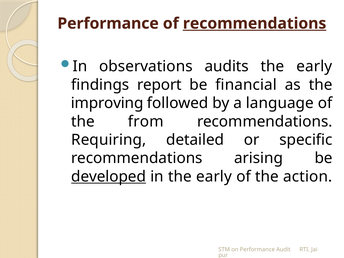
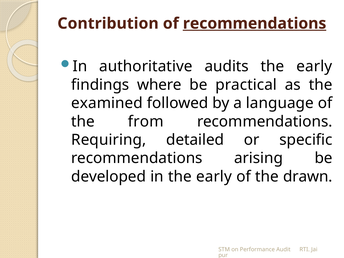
Performance at (108, 23): Performance -> Contribution
observations: observations -> authoritative
report: report -> where
financial: financial -> practical
improving: improving -> examined
developed underline: present -> none
action: action -> drawn
